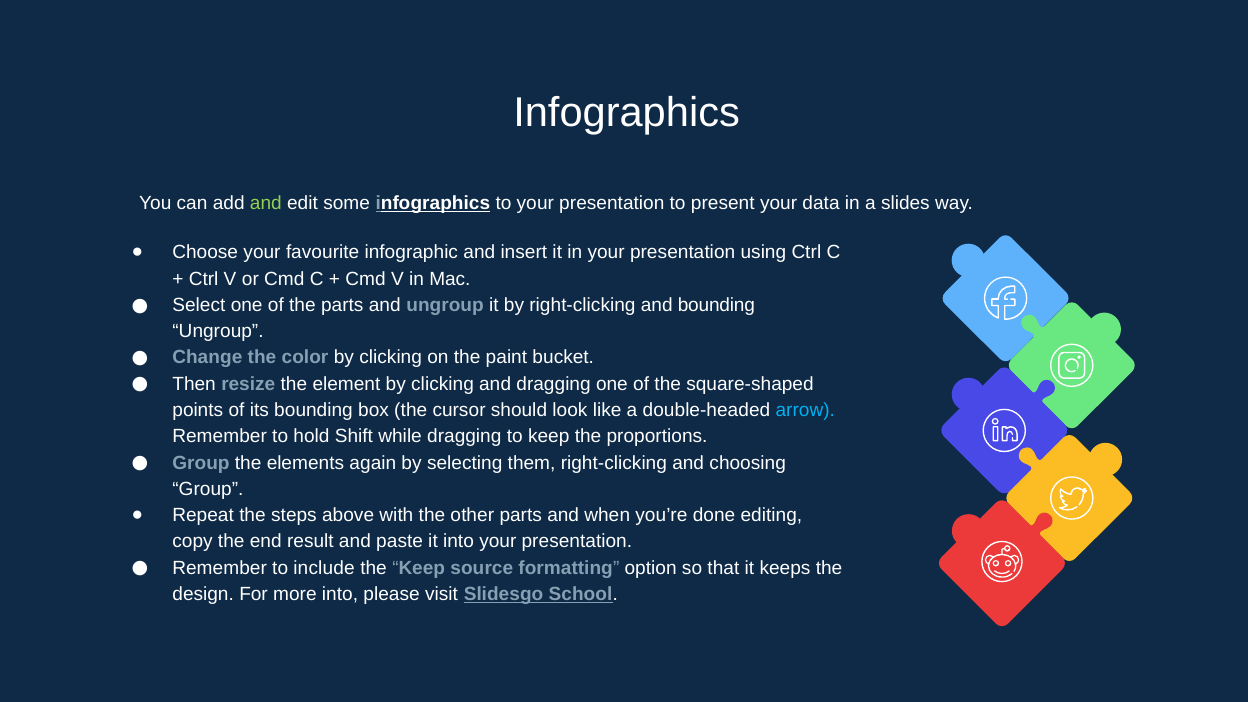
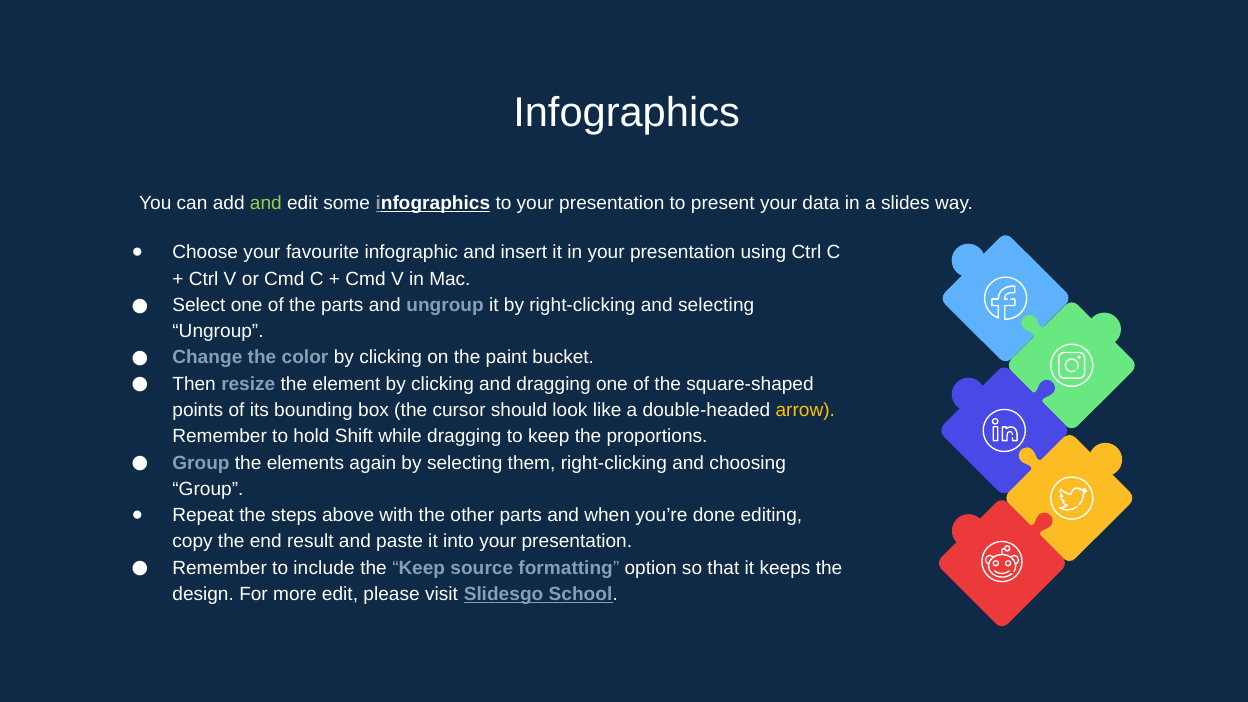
and bounding: bounding -> selecting
arrow colour: light blue -> yellow
more into: into -> edit
